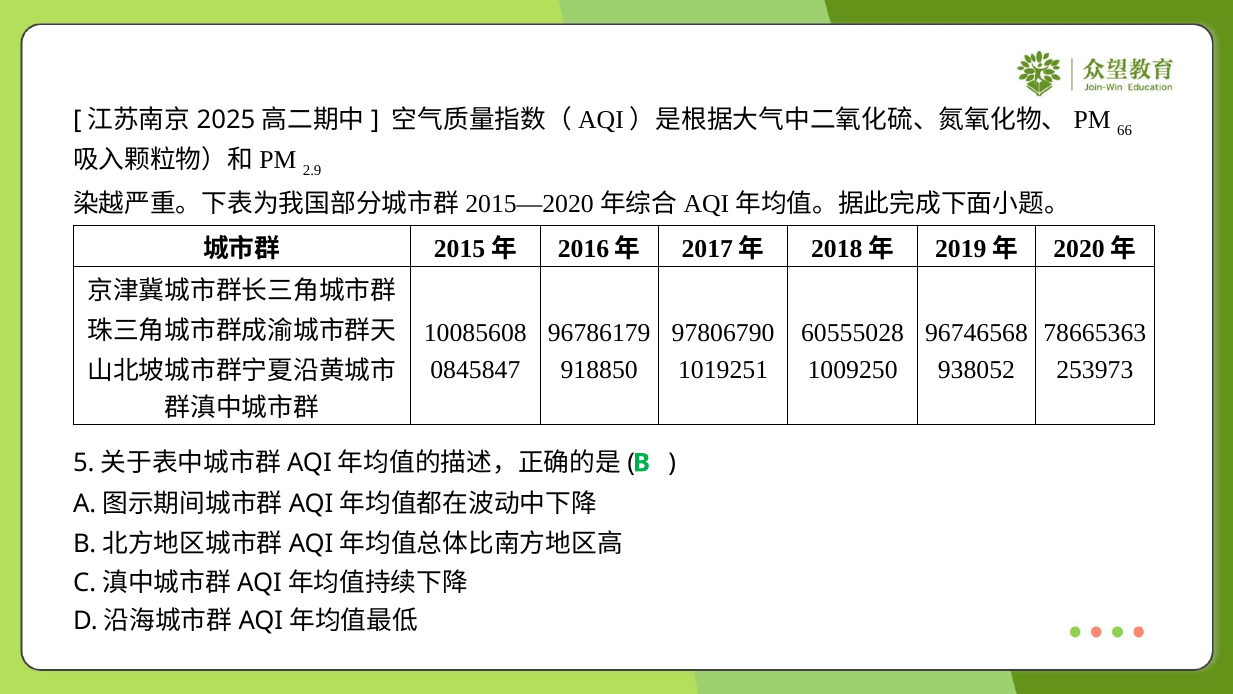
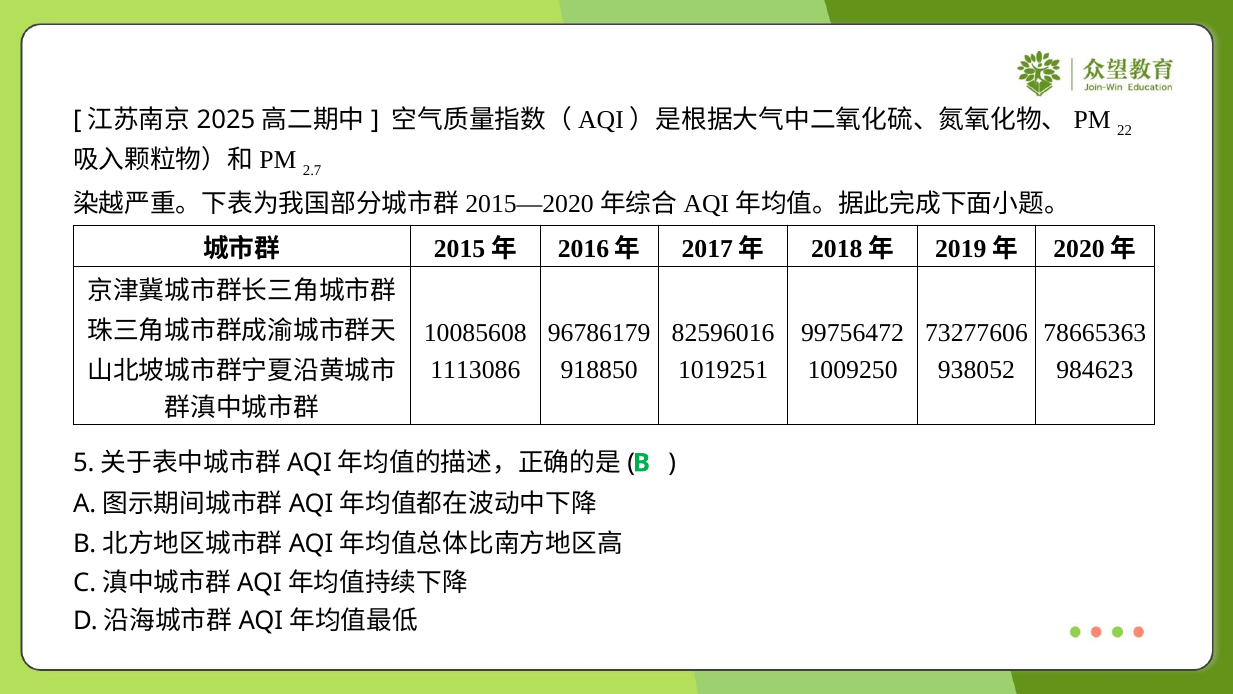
66: 66 -> 22
2.9: 2.9 -> 2.7
97806790: 97806790 -> 82596016
60555028: 60555028 -> 99756472
96746568: 96746568 -> 73277606
0845847: 0845847 -> 1113086
253973: 253973 -> 984623
